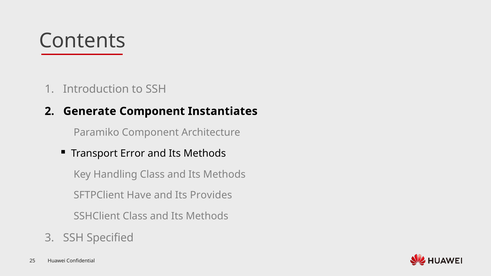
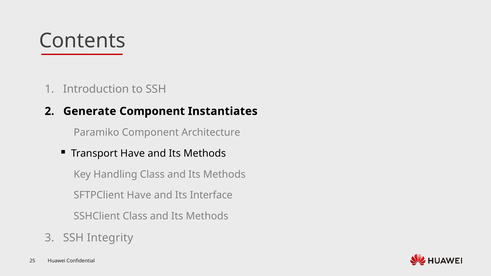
Transport Error: Error -> Have
Provides: Provides -> Interface
Specified: Specified -> Integrity
